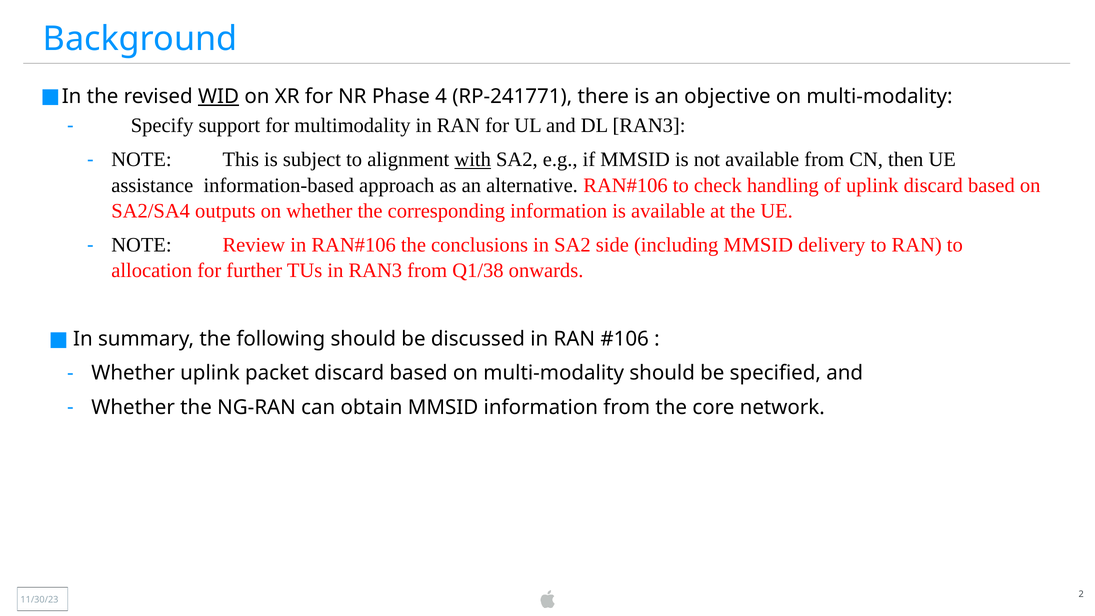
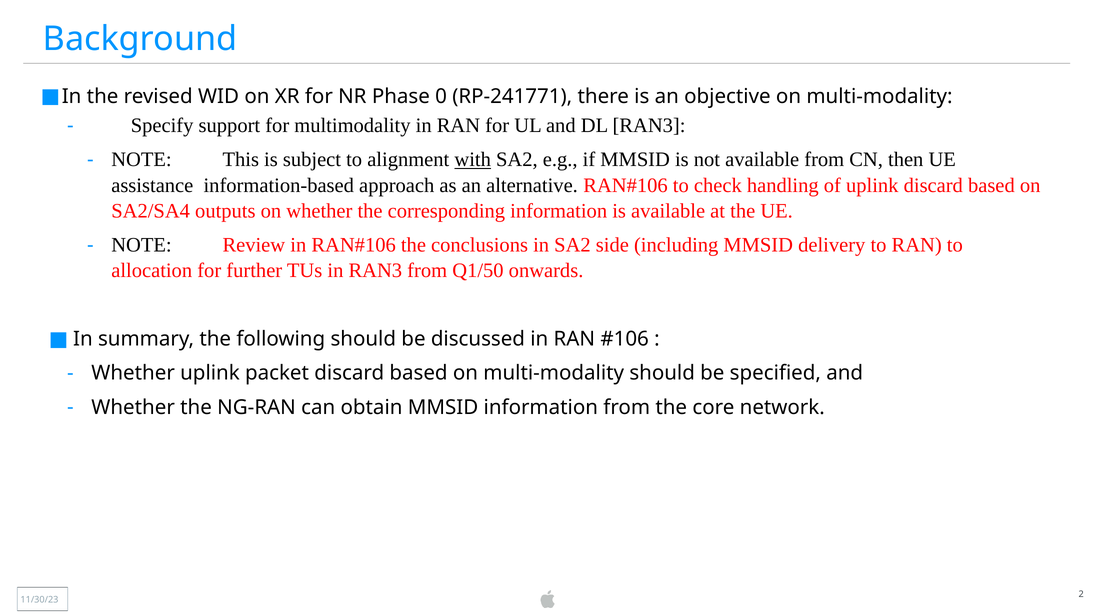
WID underline: present -> none
4: 4 -> 0
Q1/38: Q1/38 -> Q1/50
